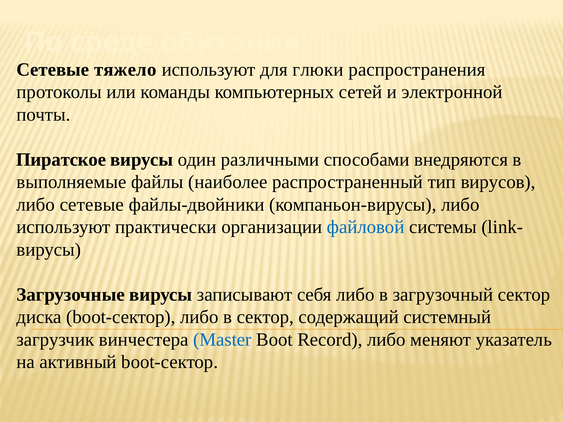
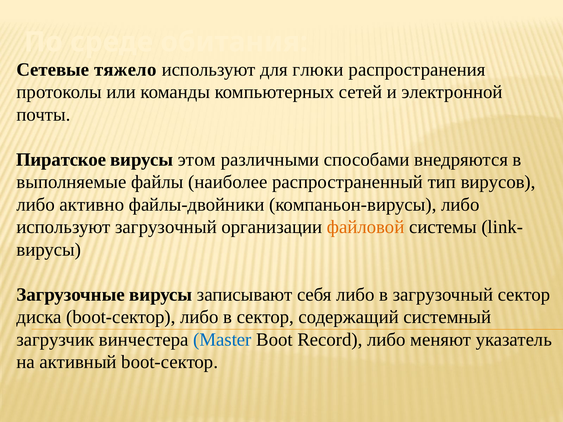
один: один -> этом
либо сетевые: сетевые -> активно
используют практически: практически -> загрузочный
файловой colour: blue -> orange
